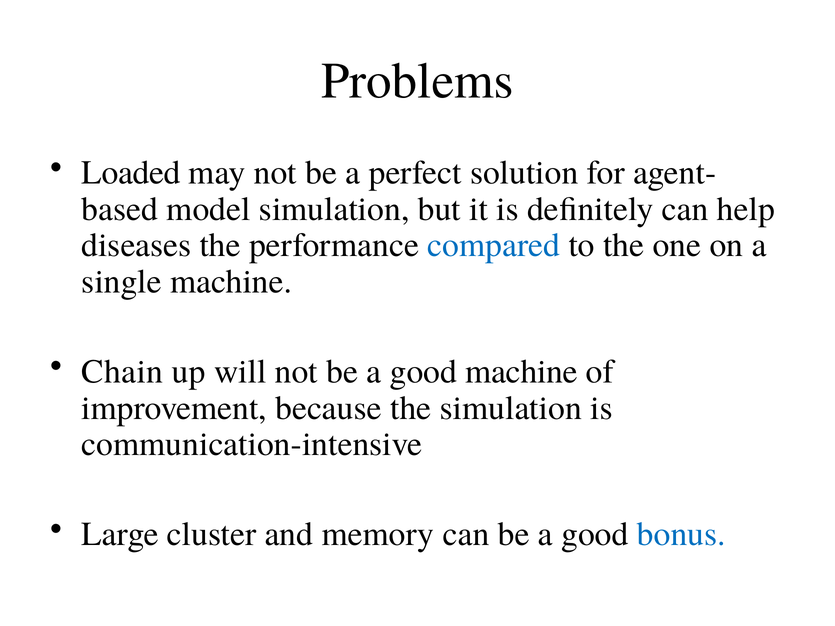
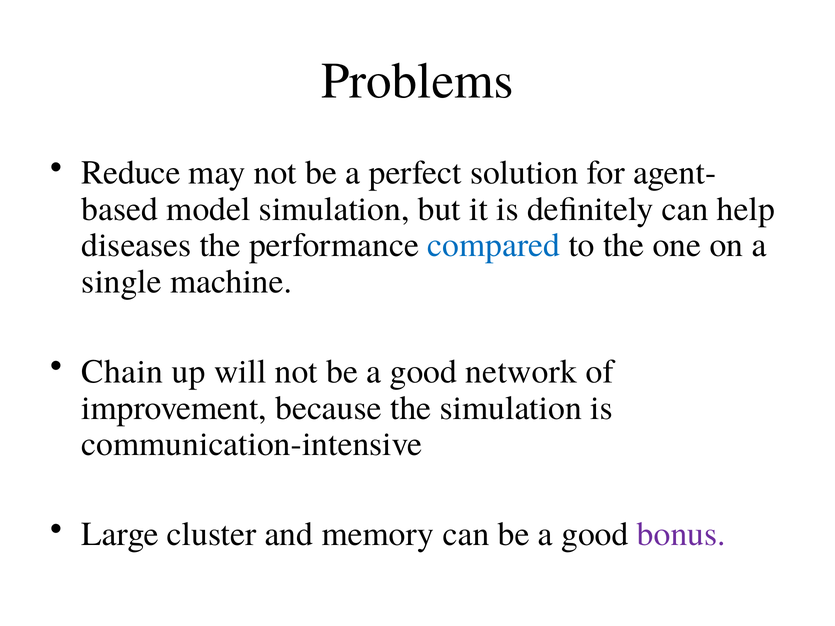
Loaded: Loaded -> Reduce
good machine: machine -> network
bonus colour: blue -> purple
